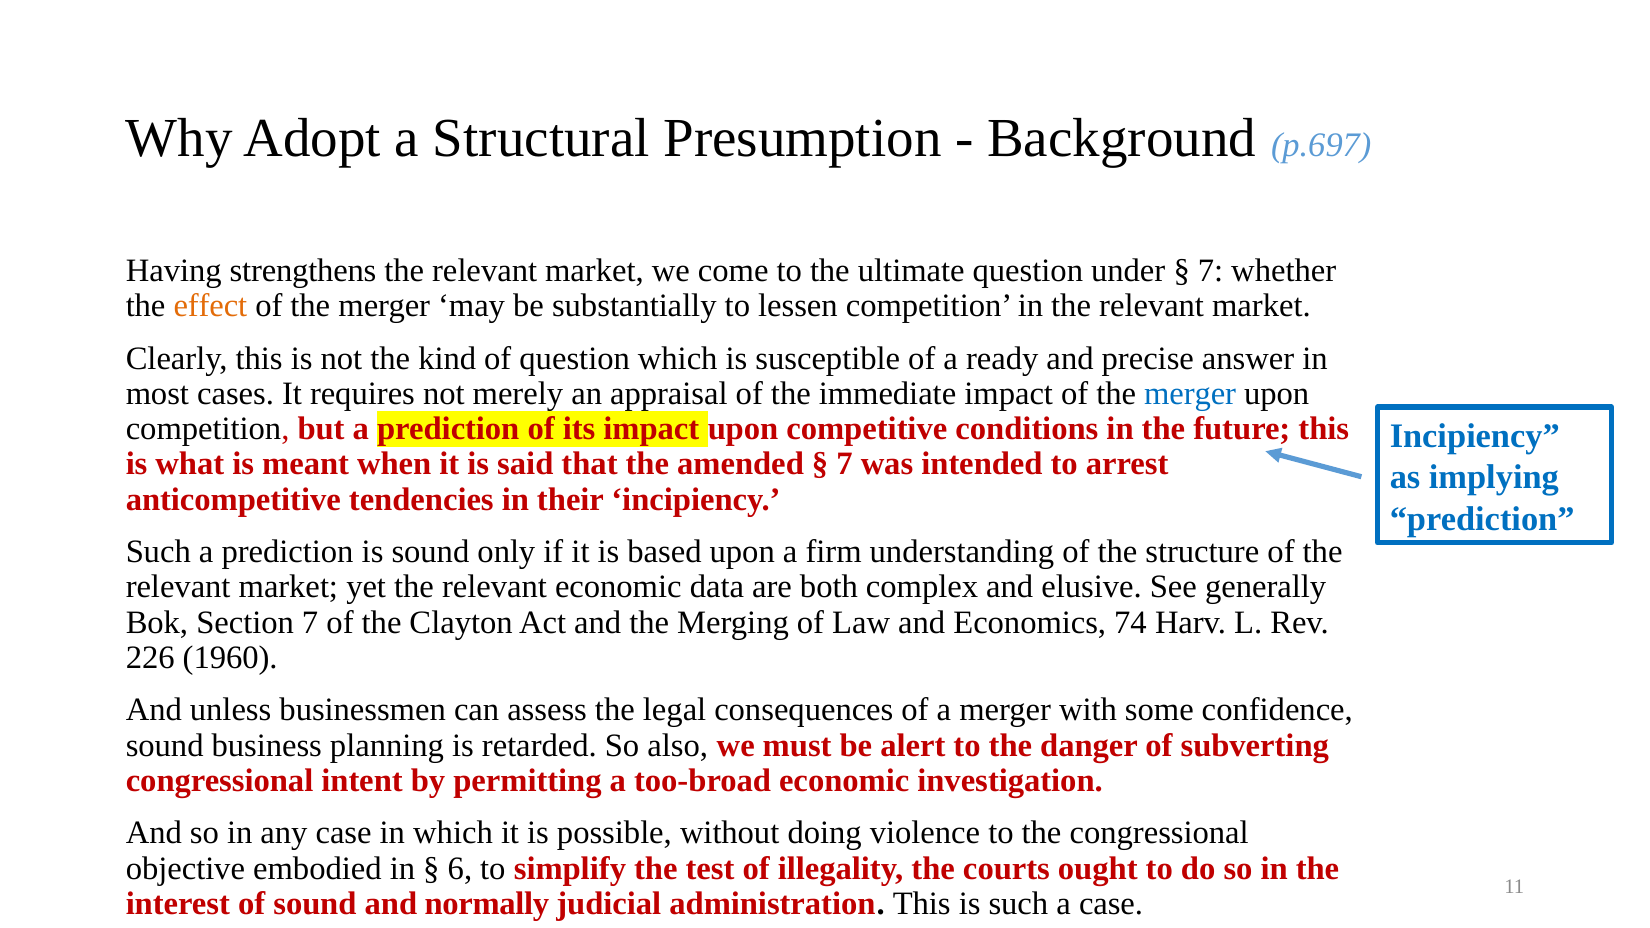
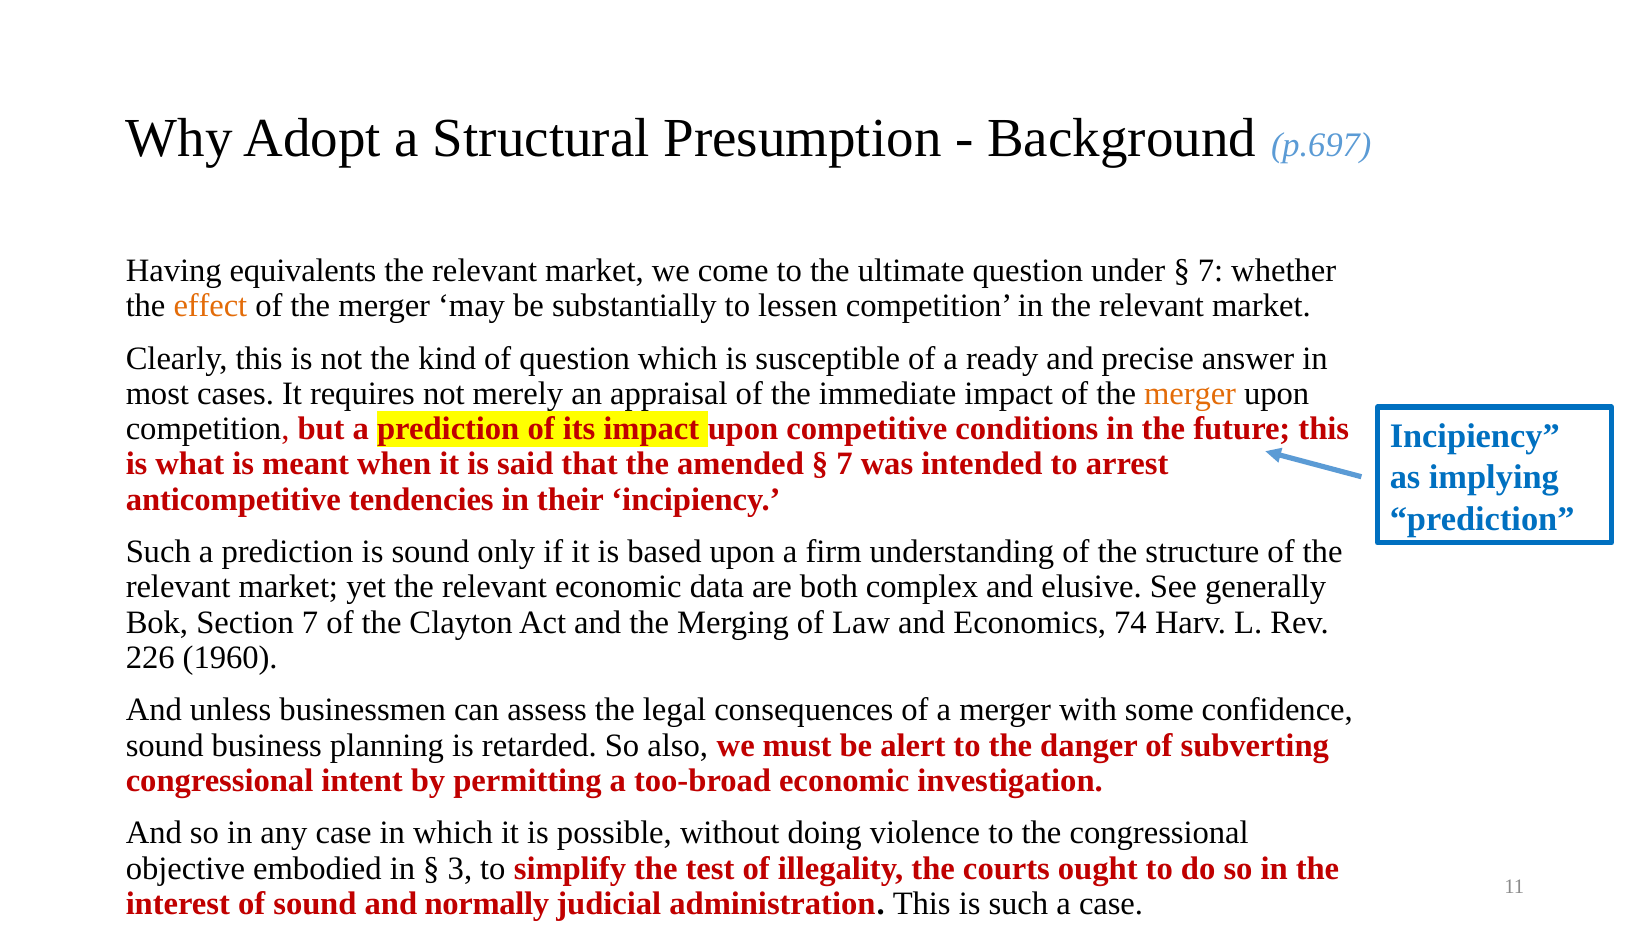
strengthens: strengthens -> equivalents
merger at (1190, 394) colour: blue -> orange
6: 6 -> 3
